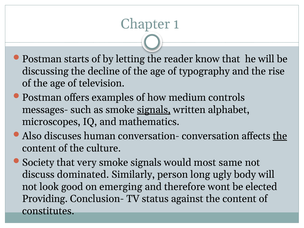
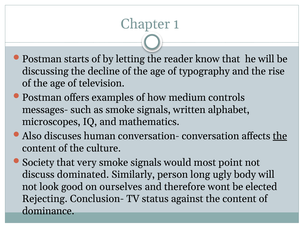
signals at (154, 110) underline: present -> none
same: same -> point
emerging: emerging -> ourselves
Providing: Providing -> Rejecting
constitutes: constitutes -> dominance
